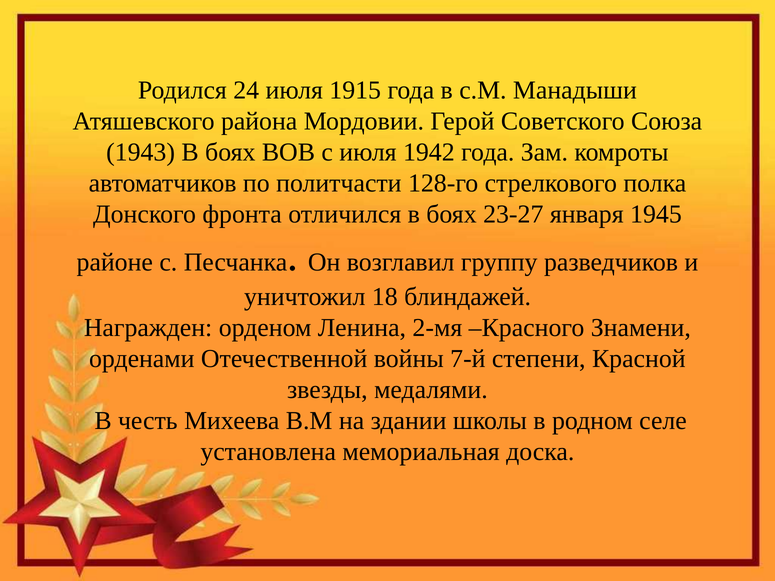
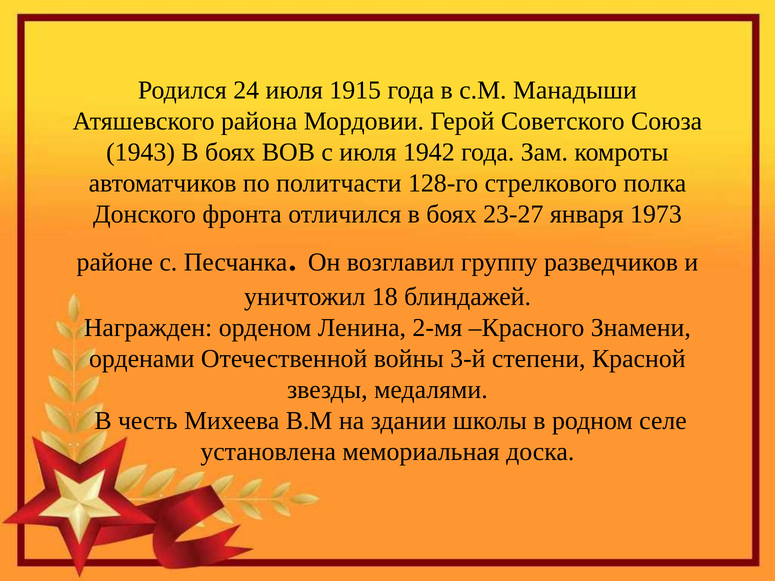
1945: 1945 -> 1973
7-й: 7-й -> 3-й
